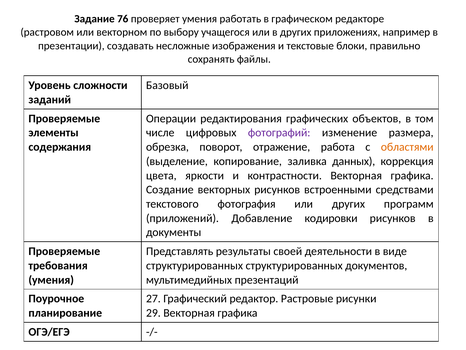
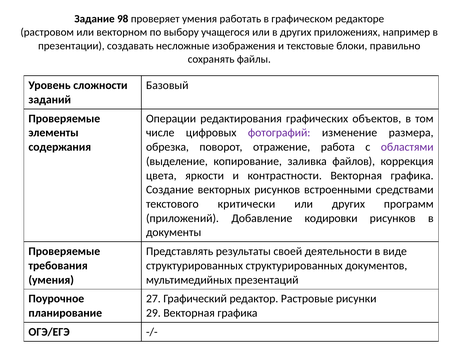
76: 76 -> 98
областями colour: orange -> purple
данных: данных -> файлов
фотография: фотография -> критически
